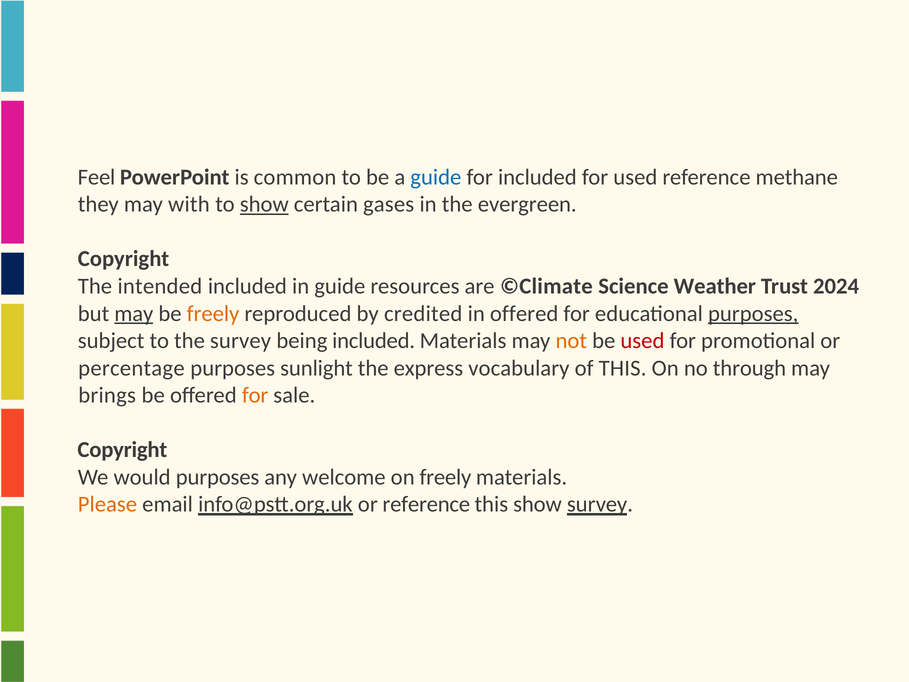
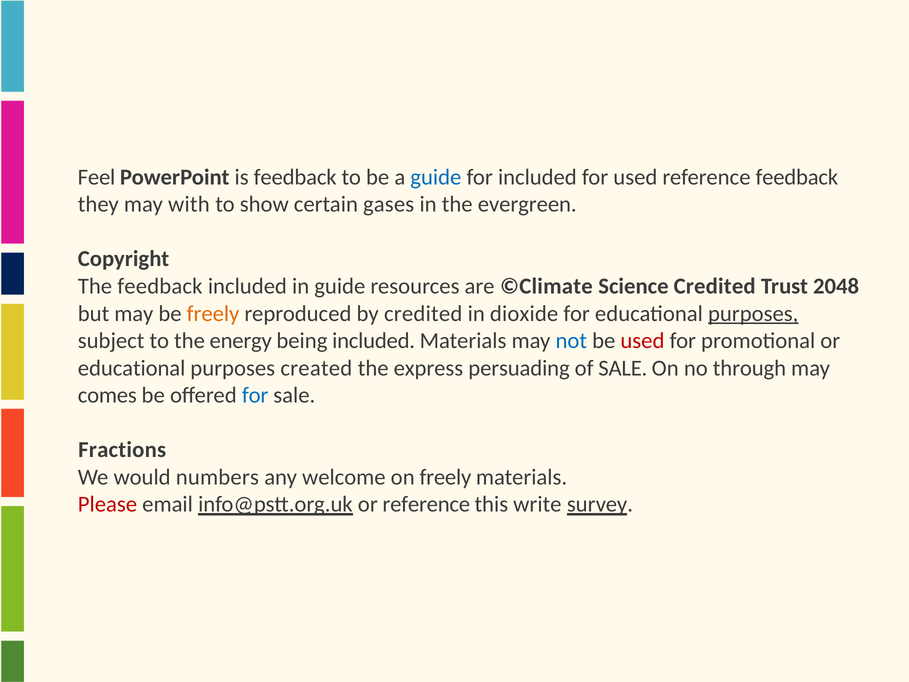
is common: common -> feedback
reference methane: methane -> feedback
show at (264, 204) underline: present -> none
The intended: intended -> feedback
Science Weather: Weather -> Credited
2024: 2024 -> 2048
may at (134, 313) underline: present -> none
in offered: offered -> dioxide
the survey: survey -> energy
not colour: orange -> blue
percentage at (131, 368): percentage -> educational
sunlight: sunlight -> created
vocabulary: vocabulary -> persuading
of THIS: THIS -> SALE
brings: brings -> comes
for at (255, 395) colour: orange -> blue
Copyright at (122, 450): Copyright -> Fractions
would purposes: purposes -> numbers
Please colour: orange -> red
this show: show -> write
